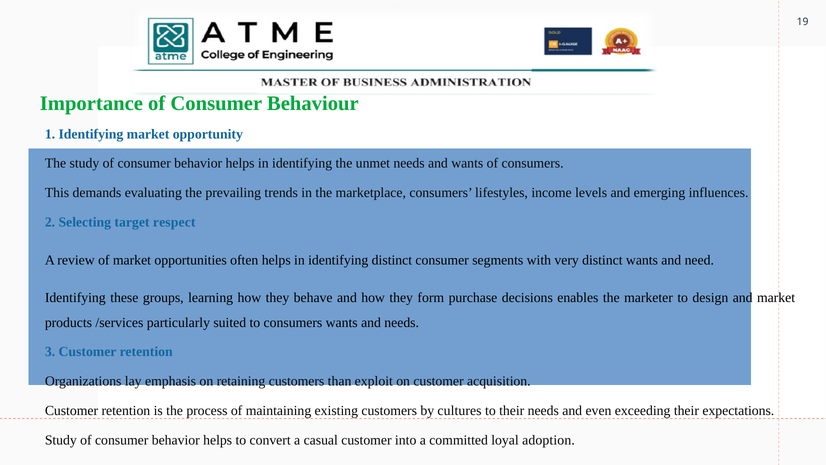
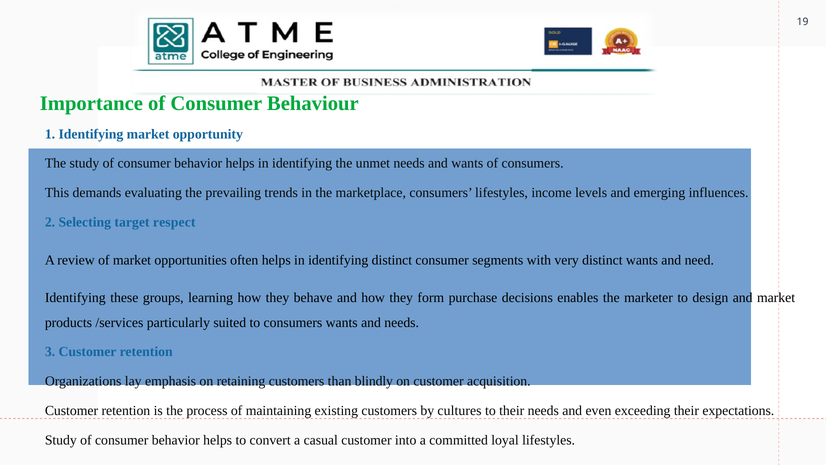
exploit: exploit -> blindly
loyal adoption: adoption -> lifestyles
